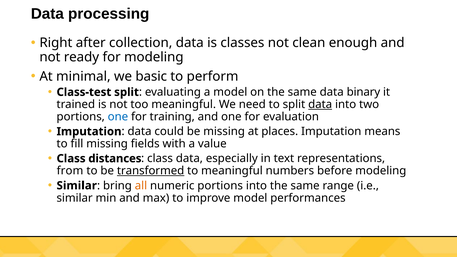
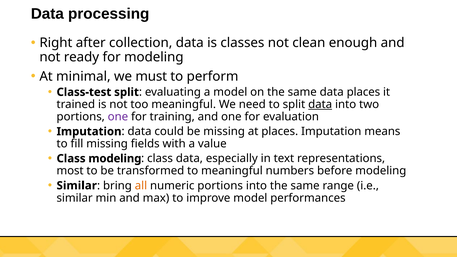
basic: basic -> must
data binary: binary -> places
one at (118, 117) colour: blue -> purple
Class distances: distances -> modeling
from: from -> most
transformed underline: present -> none
